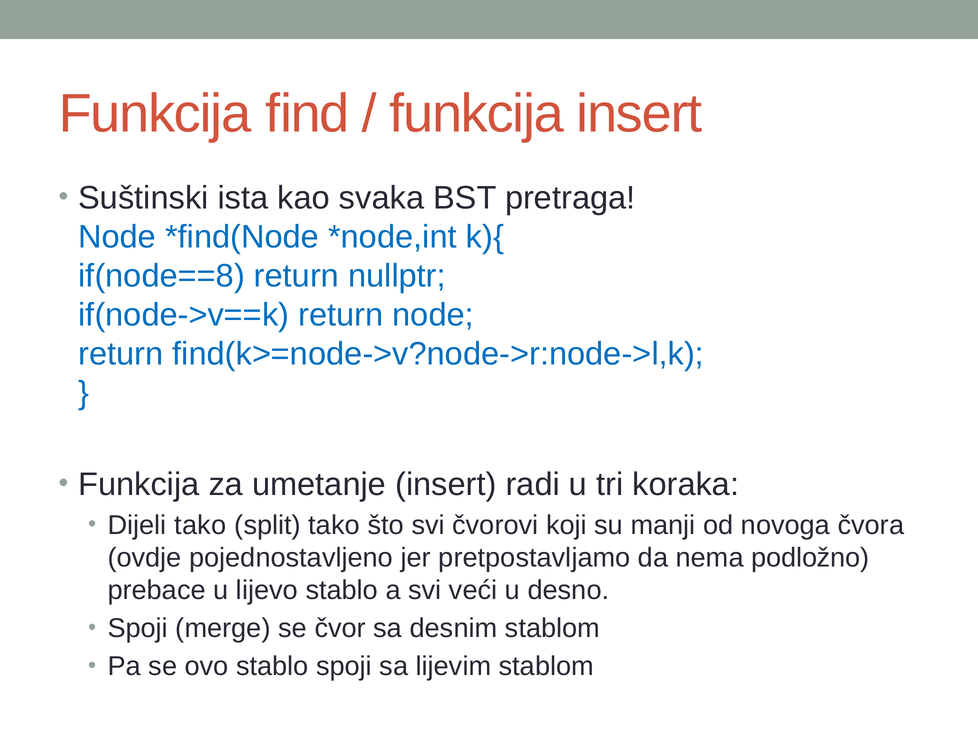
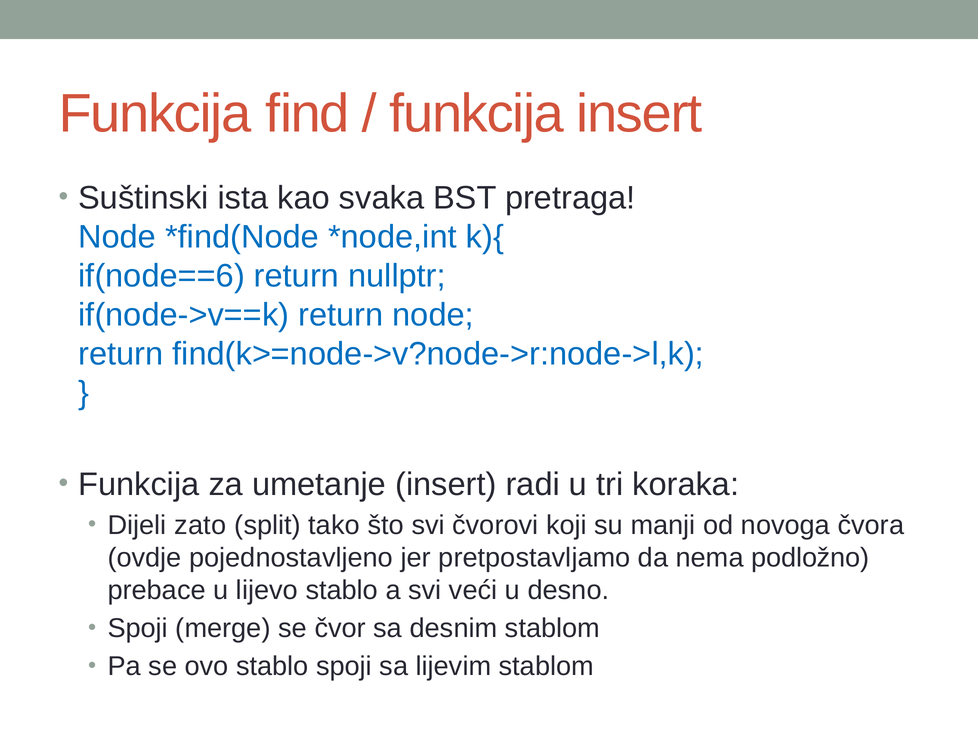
if(node==8: if(node==8 -> if(node==6
Dijeli tako: tako -> zato
